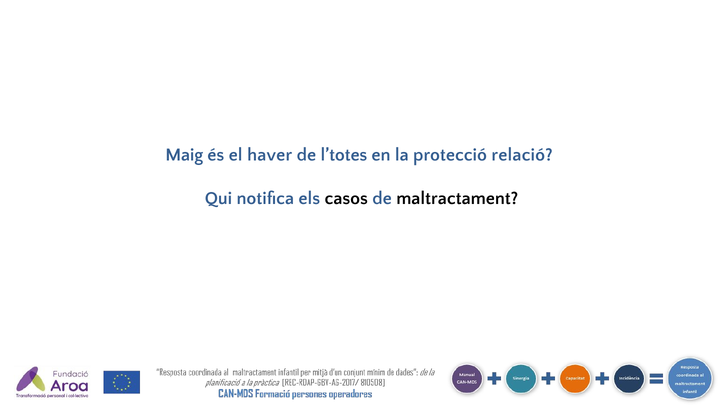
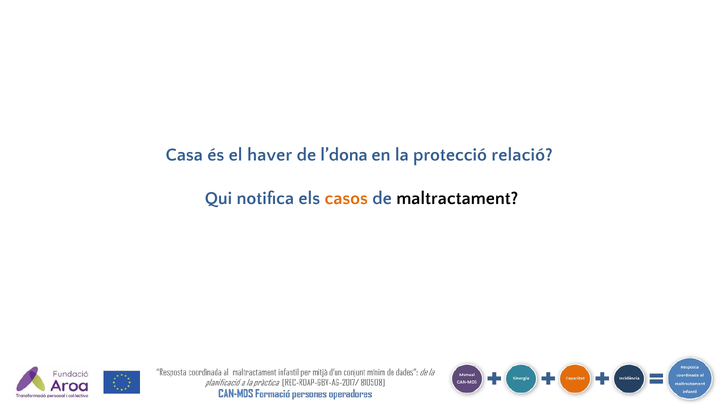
Maig: Maig -> Casa
l’totes: l’totes -> l’dona
casos colour: black -> orange
